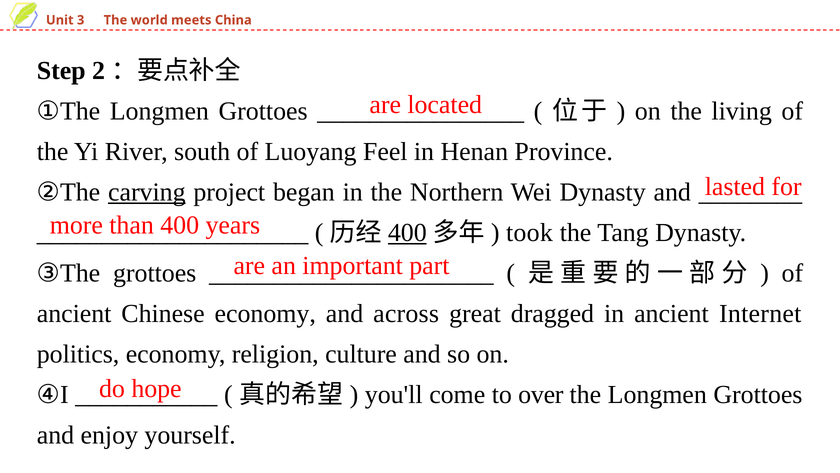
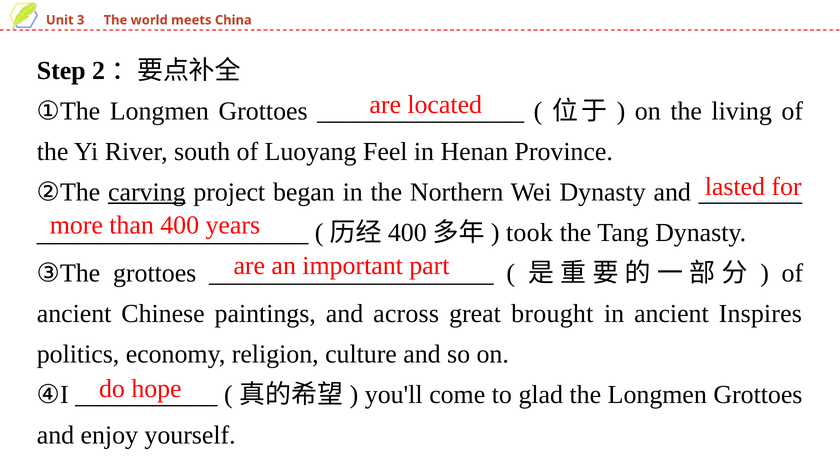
400 at (407, 233) underline: present -> none
Chinese economy: economy -> paintings
dragged: dragged -> brought
Internet: Internet -> Inspires
over: over -> glad
